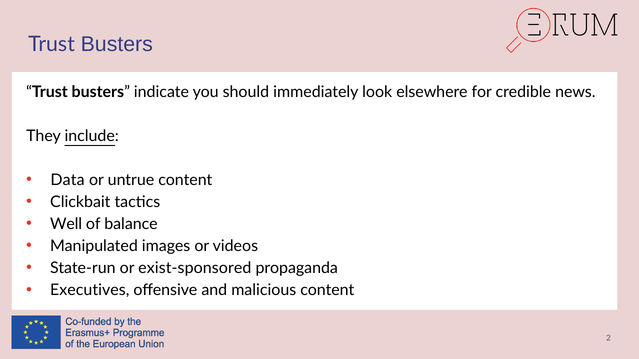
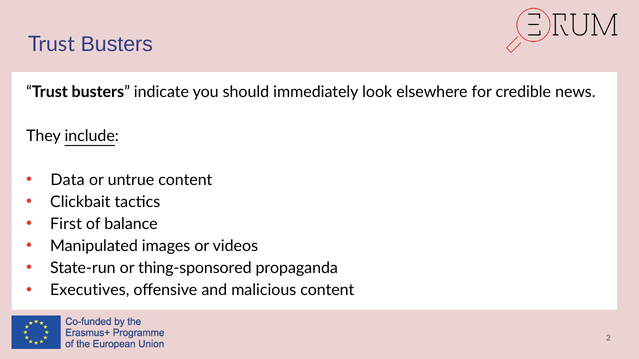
Well: Well -> First
exist-sponsored: exist-sponsored -> thing-sponsored
